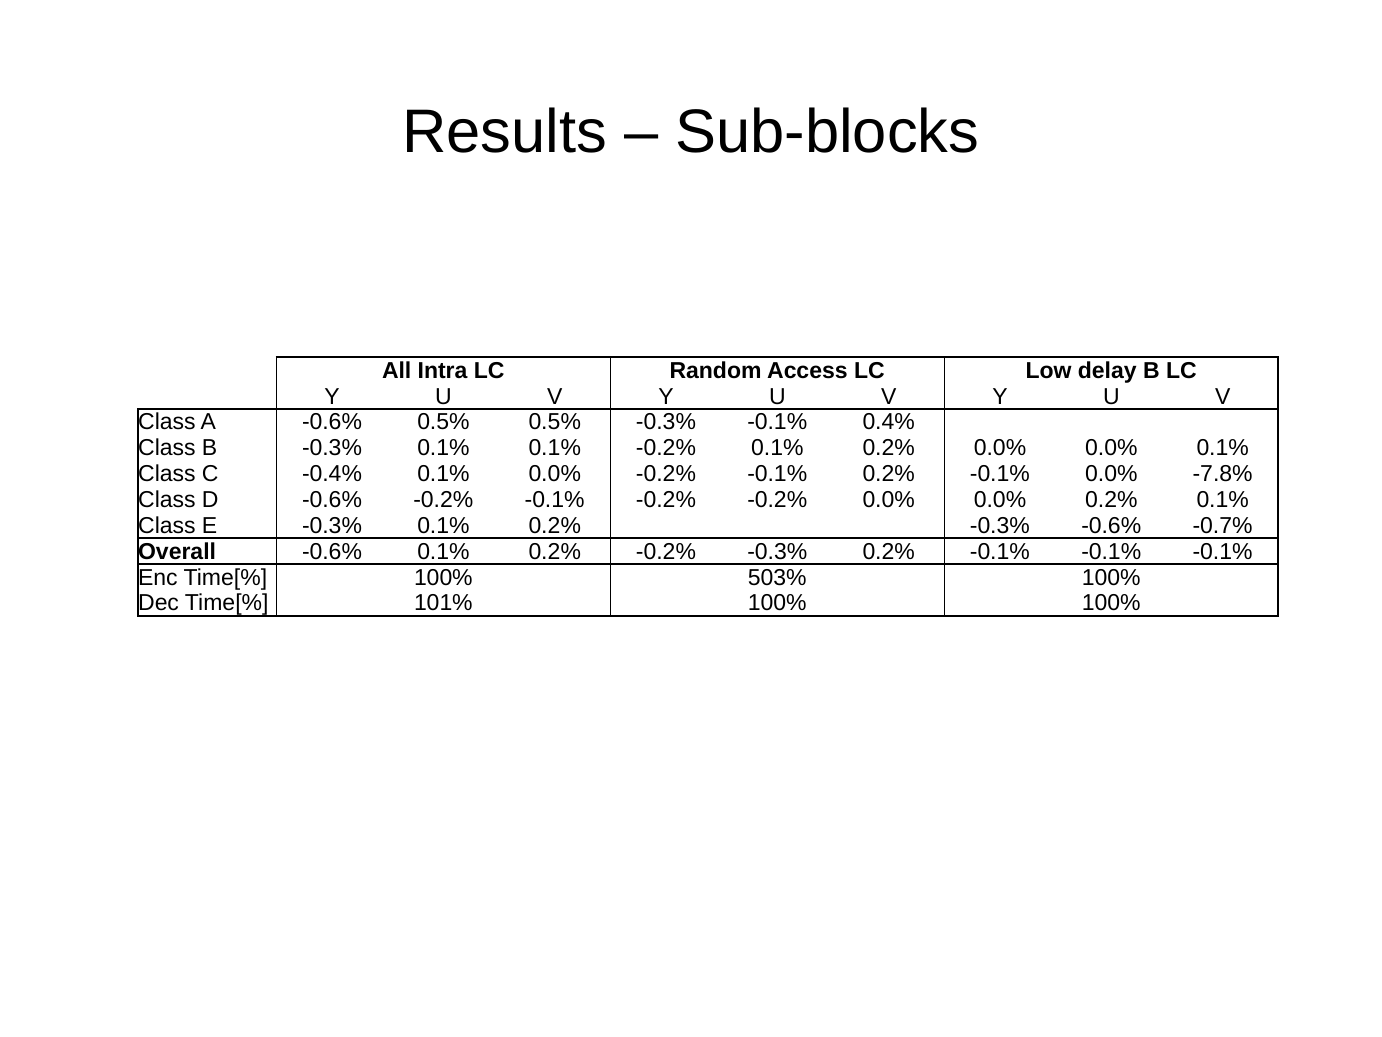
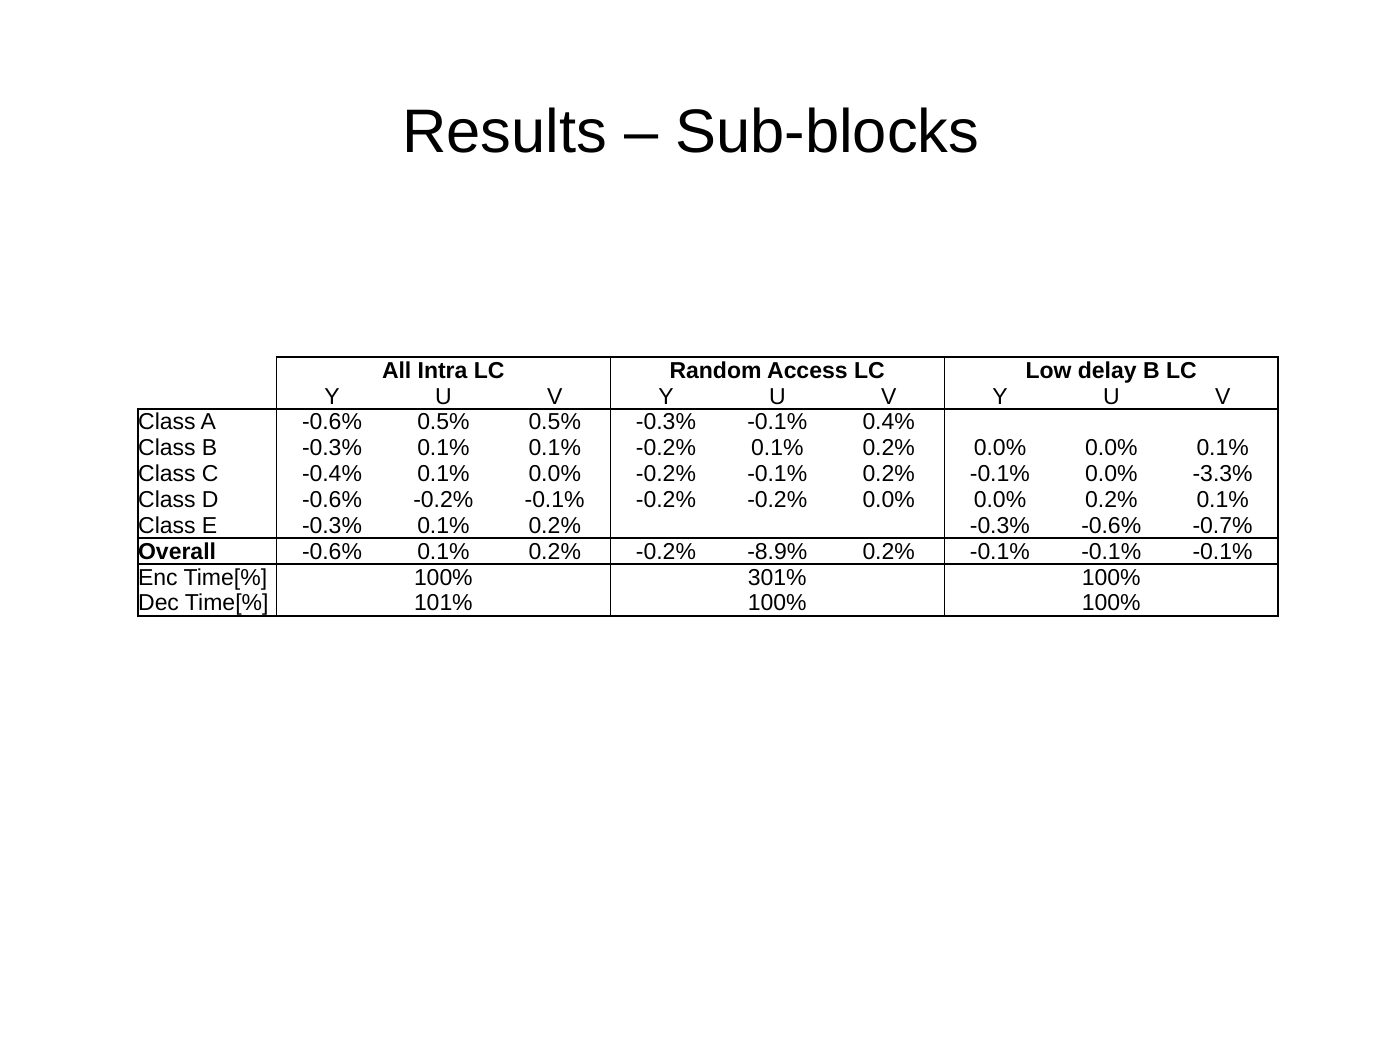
-7.8%: -7.8% -> -3.3%
-0.2% -0.3%: -0.3% -> -8.9%
503%: 503% -> 301%
